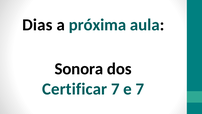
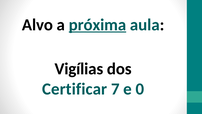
Dias: Dias -> Alvo
próxima underline: none -> present
Sonora: Sonora -> Vigílias
e 7: 7 -> 0
